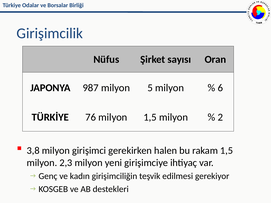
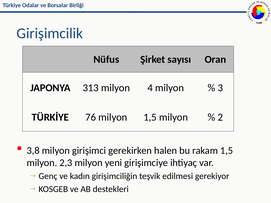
987: 987 -> 313
5: 5 -> 4
6: 6 -> 3
